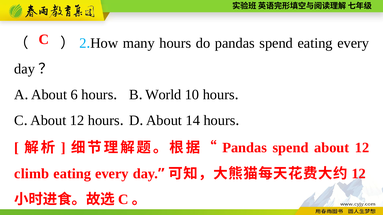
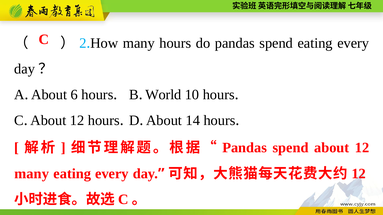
climb at (32, 174): climb -> many
